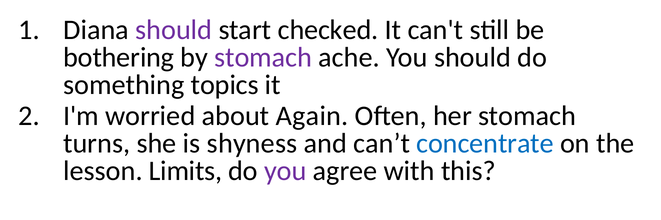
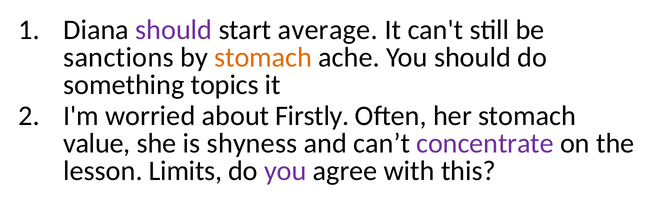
checked: checked -> average
bothering: bothering -> sanctions
stomach at (263, 57) colour: purple -> orange
Again: Again -> Firstly
turns: turns -> value
concentrate colour: blue -> purple
